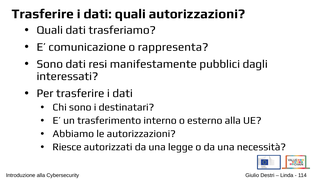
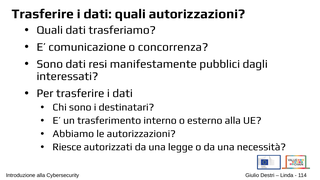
rappresenta: rappresenta -> concorrenza
